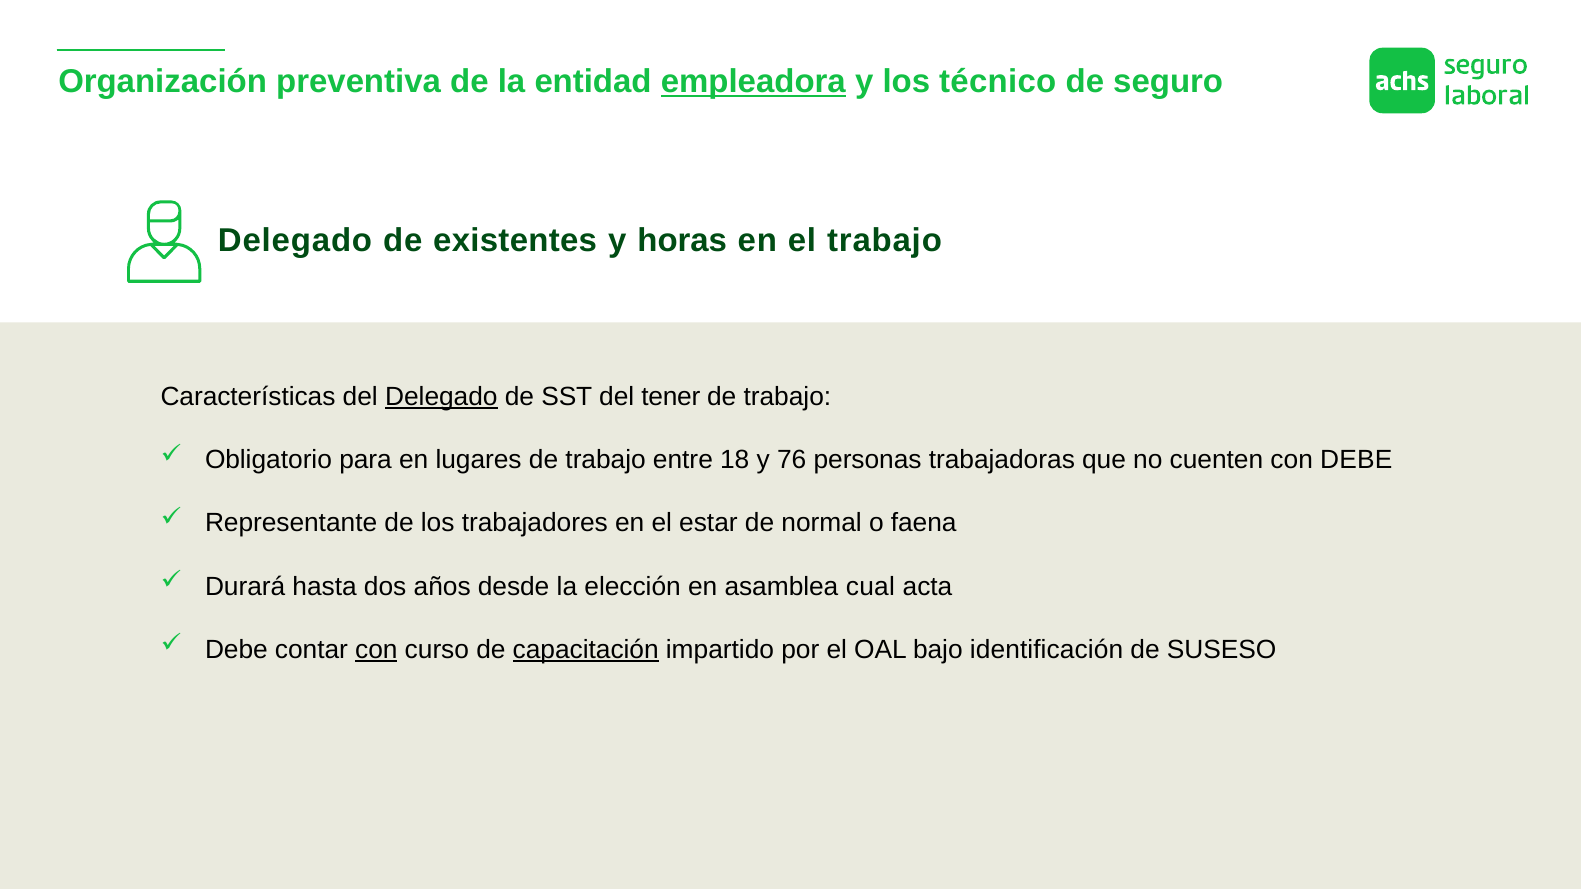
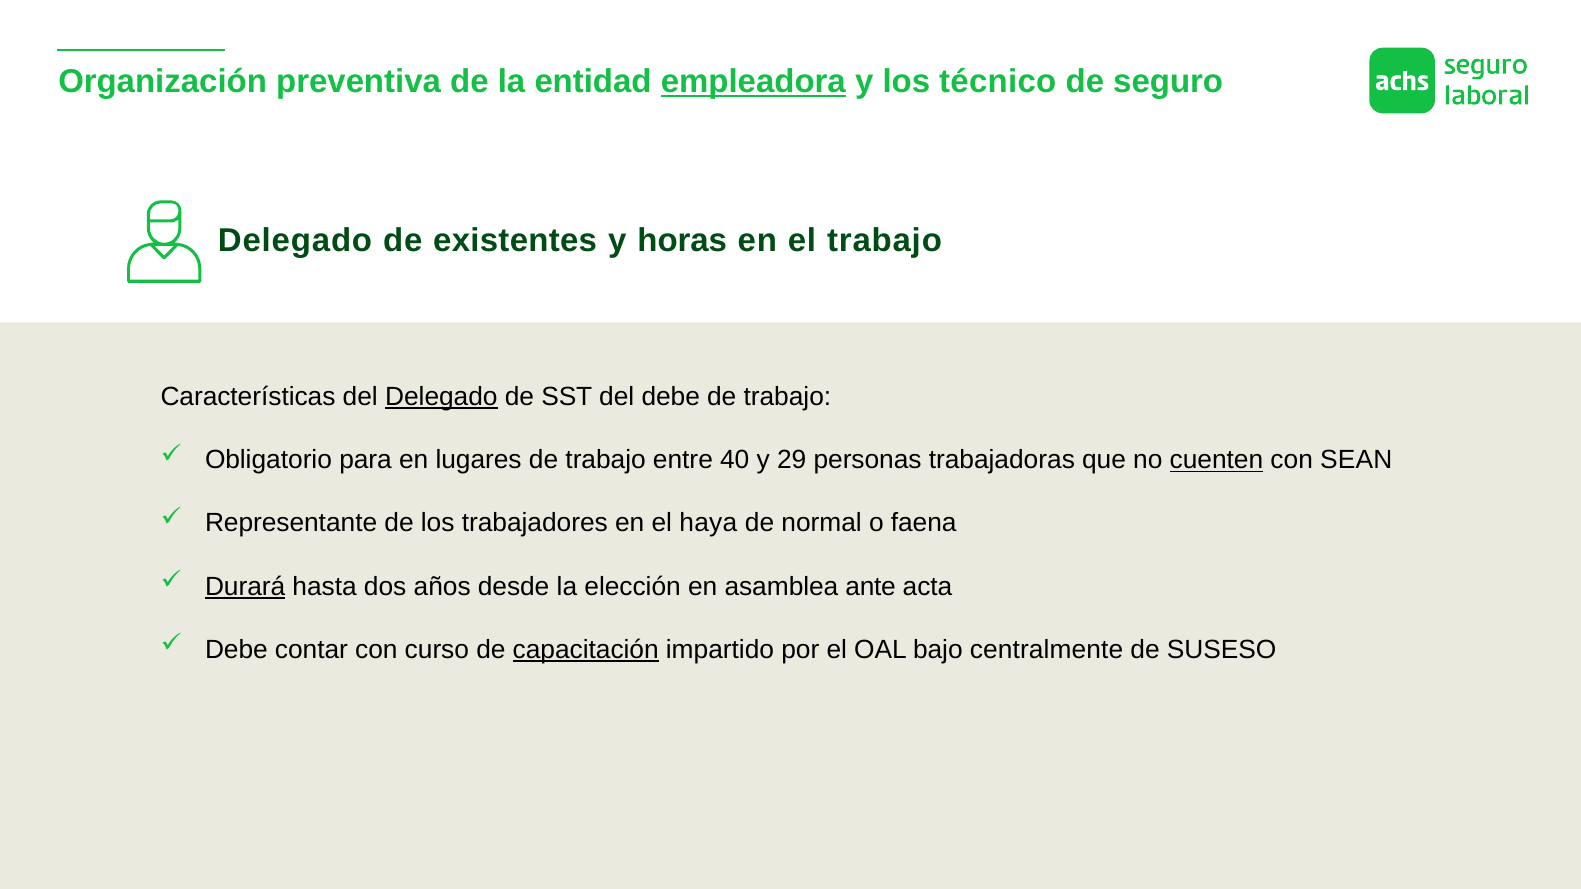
del tener: tener -> debe
18: 18 -> 40
76: 76 -> 29
cuenten underline: none -> present
con DEBE: DEBE -> SEAN
estar: estar -> haya
Durará underline: none -> present
cual: cual -> ante
con at (376, 650) underline: present -> none
identificación: identificación -> centralmente
